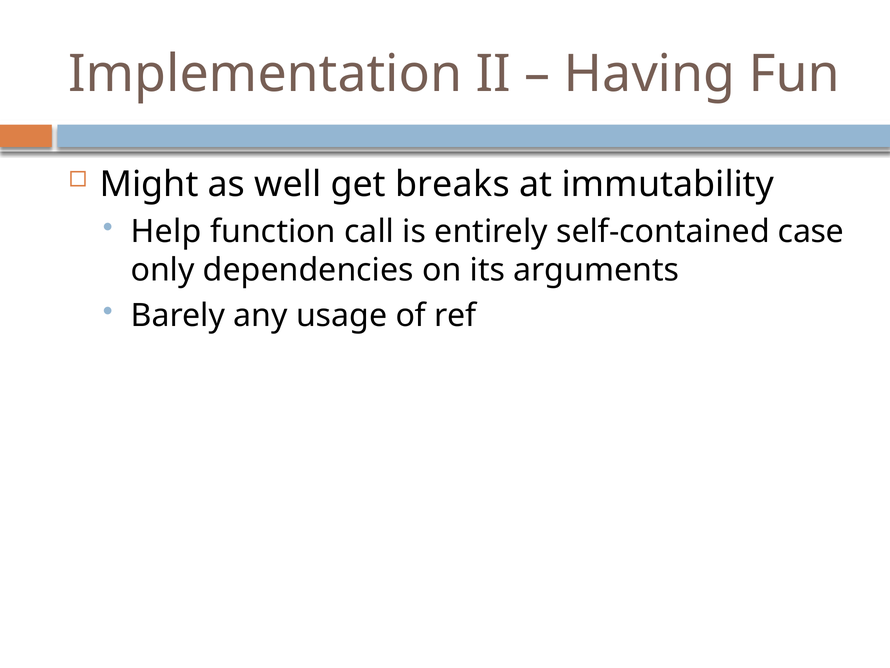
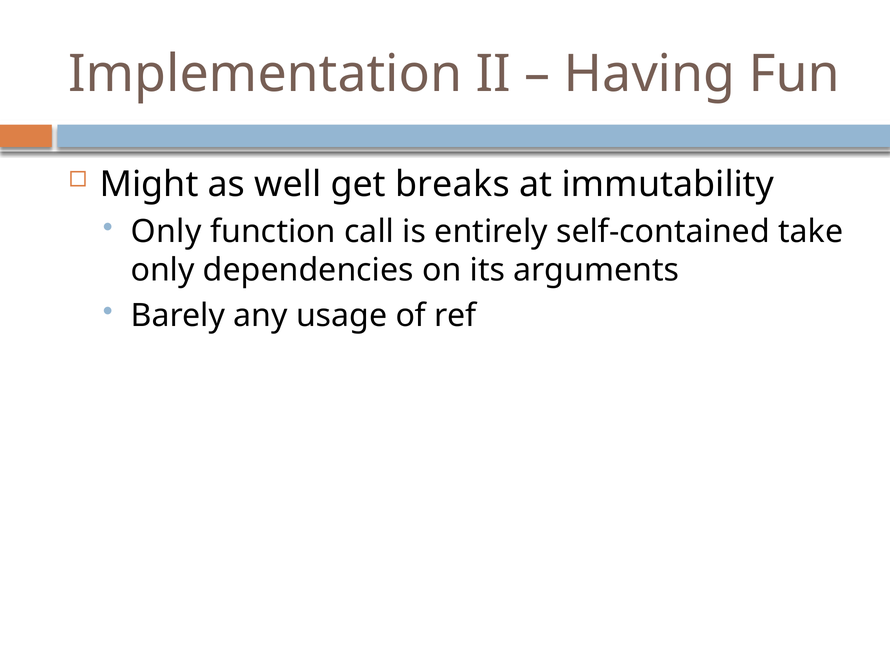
Help at (166, 231): Help -> Only
case: case -> take
